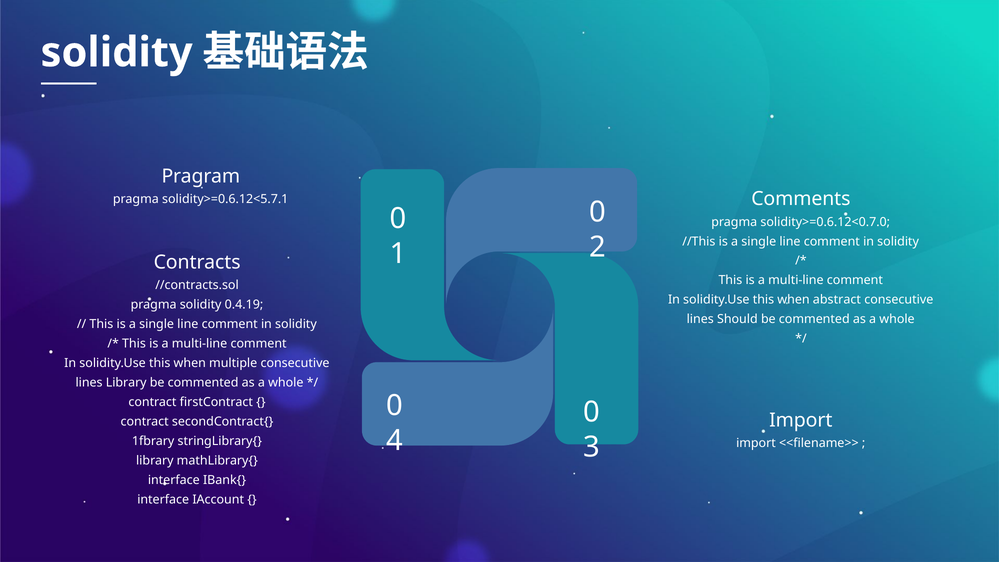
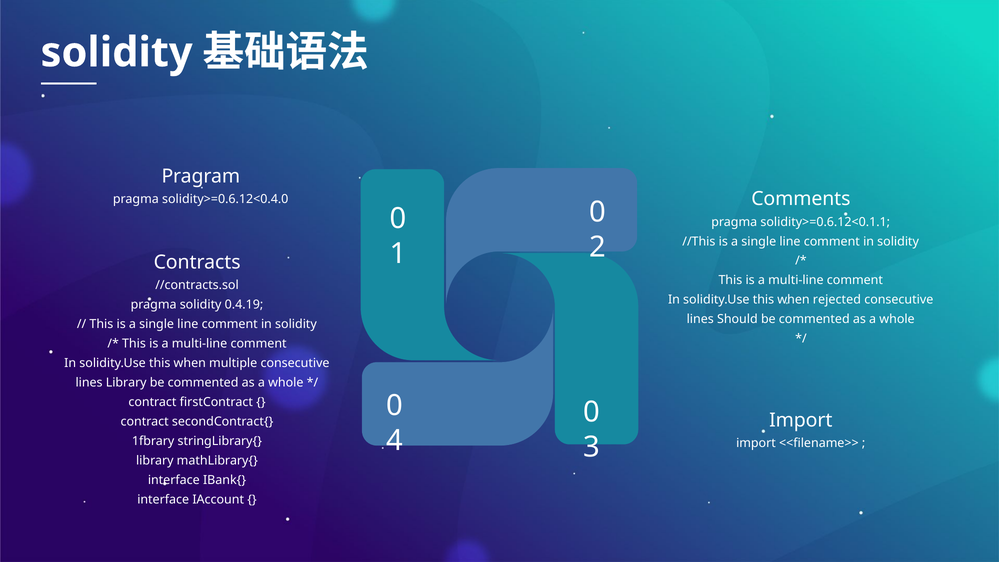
solidity>=0.6.12<5.7.1: solidity>=0.6.12<5.7.1 -> solidity>=0.6.12<0.4.0
solidity>=0.6.12<0.7.0: solidity>=0.6.12<0.7.0 -> solidity>=0.6.12<0.1.1
abstract: abstract -> rejected
